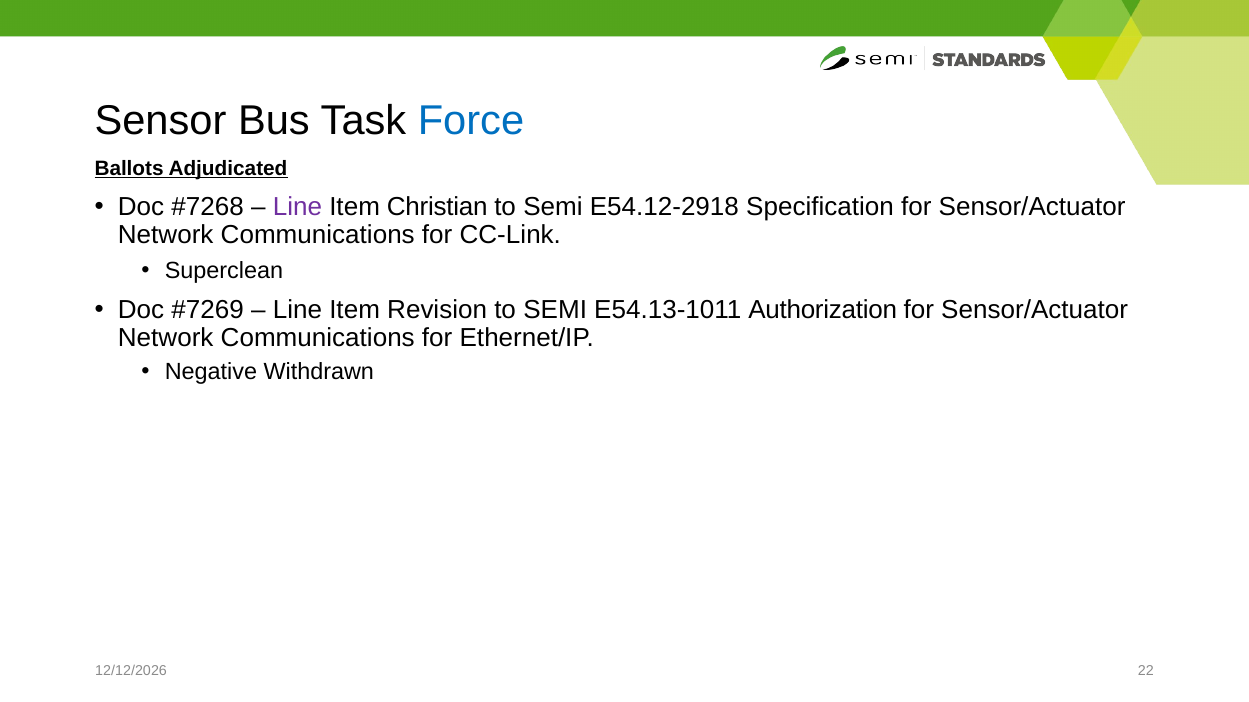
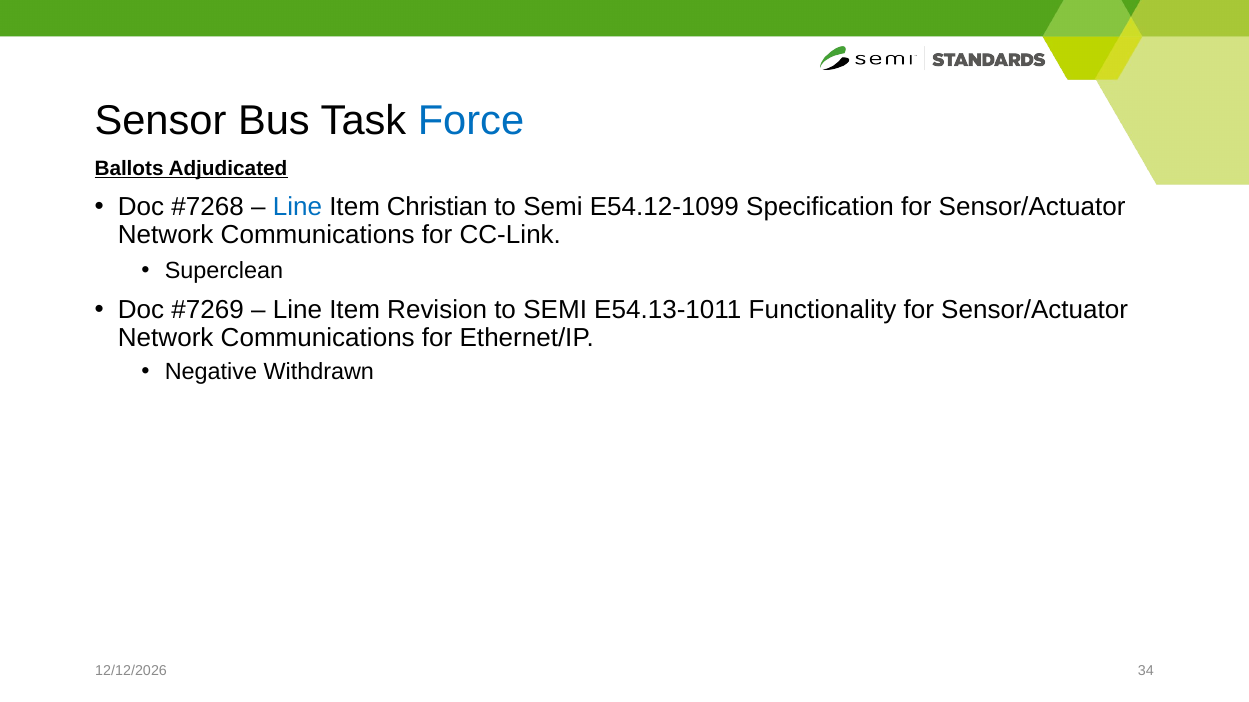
Line at (297, 207) colour: purple -> blue
E54.12-2918: E54.12-2918 -> E54.12-1099
Authorization: Authorization -> Functionality
22: 22 -> 34
